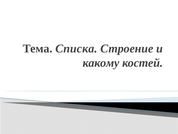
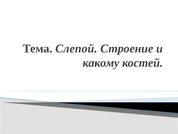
Списка: Списка -> Слепой
